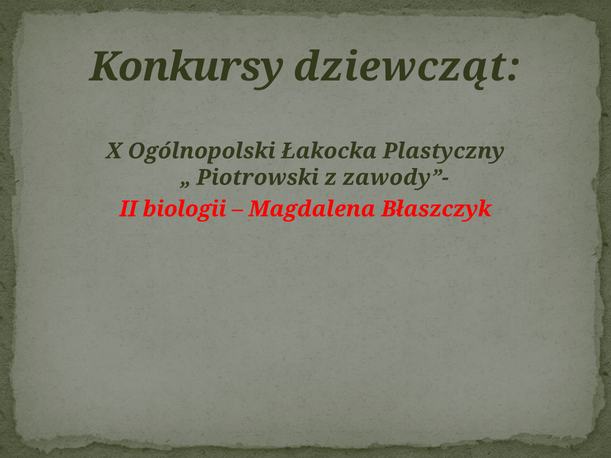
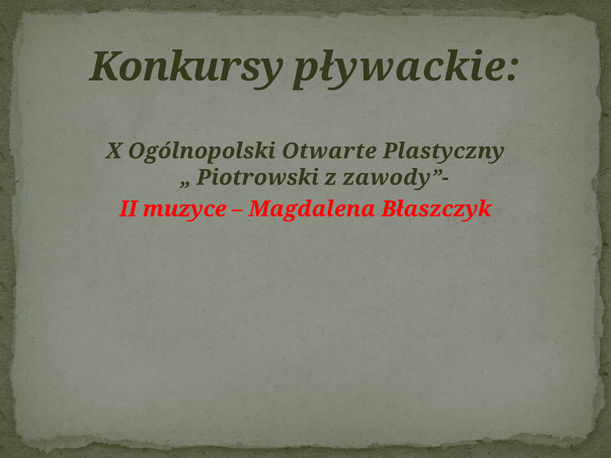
dziewcząt: dziewcząt -> pływackie
Łakocka: Łakocka -> Otwarte
biologii: biologii -> muzyce
